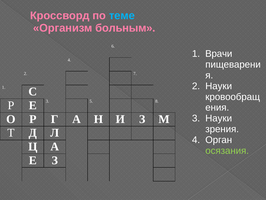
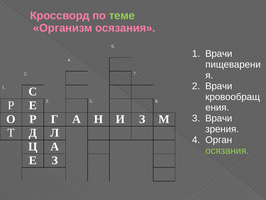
теме colour: light blue -> light green
Организм больным: больным -> осязания
2 Науки: Науки -> Врачи
3 Науки: Науки -> Врачи
